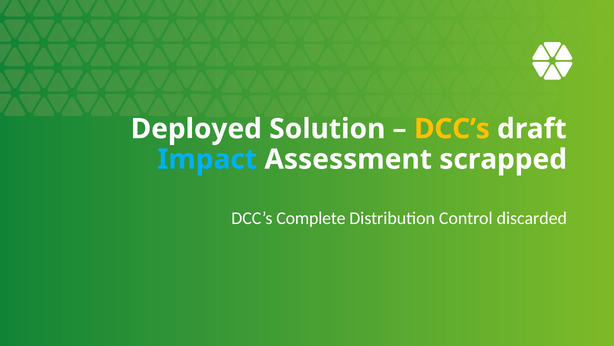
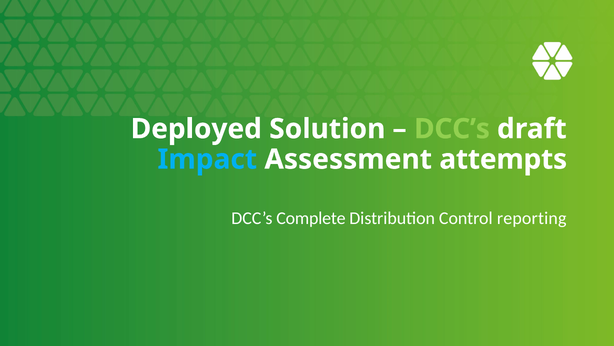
DCC’s at (452, 129) colour: yellow -> light green
scrapped: scrapped -> attempts
discarded: discarded -> reporting
